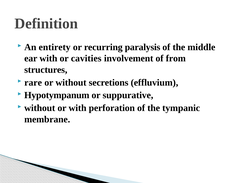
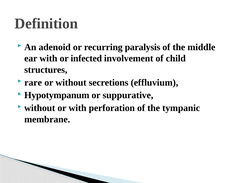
entirety: entirety -> adenoid
cavities: cavities -> infected
from: from -> child
